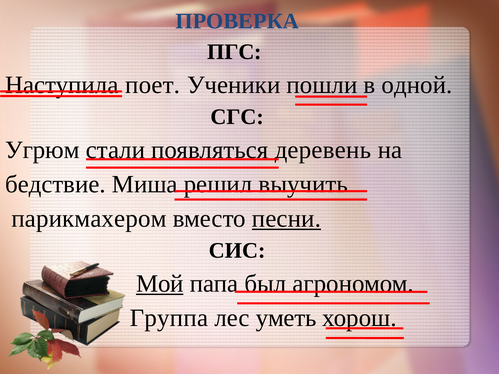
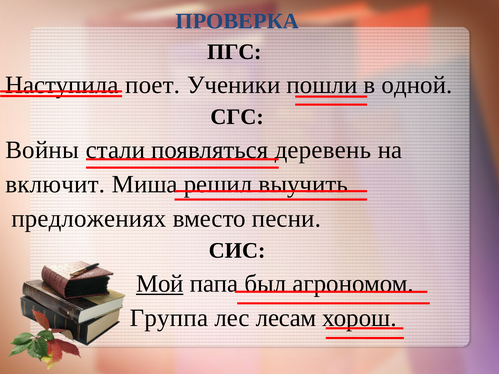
Угрюм: Угрюм -> Войны
бедствие: бедствие -> включит
парикмахером: парикмахером -> предложениях
песни underline: present -> none
уметь: уметь -> лесам
